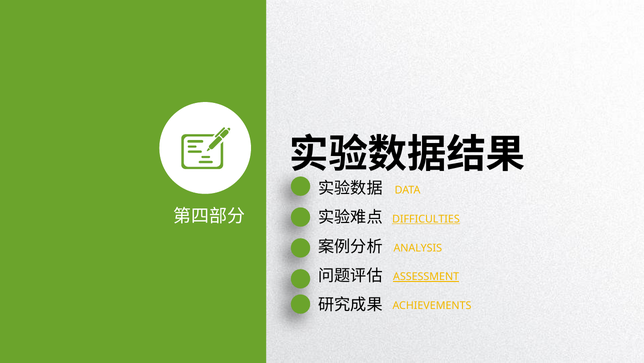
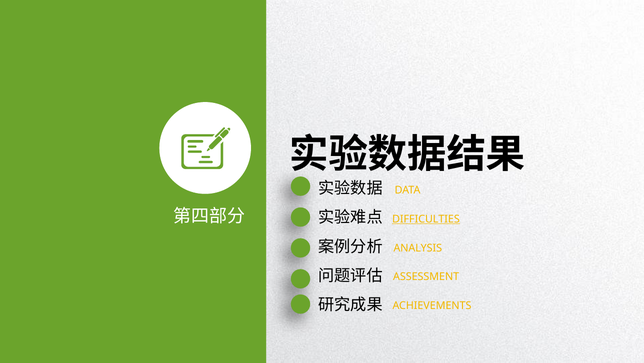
ASSESSMENT underline: present -> none
